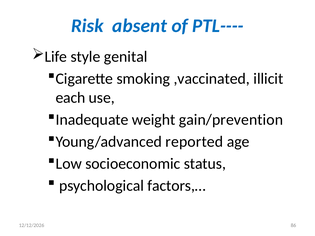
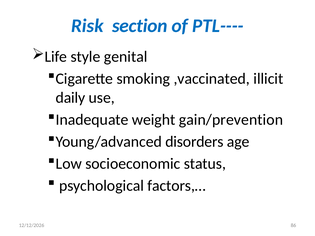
absent: absent -> section
each: each -> daily
reported: reported -> disorders
